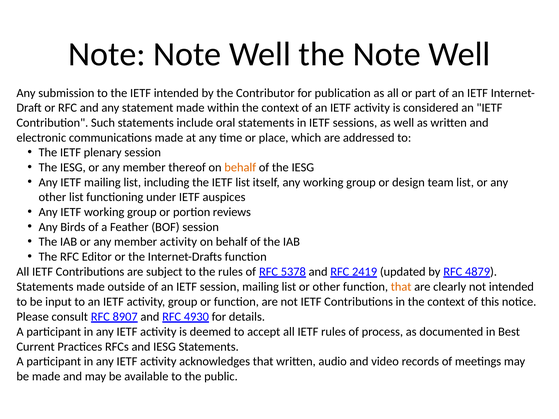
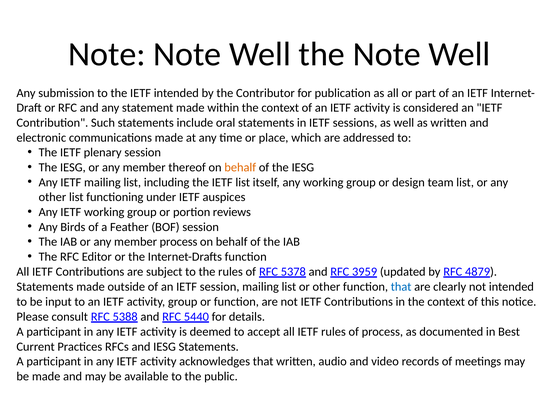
member activity: activity -> process
2419: 2419 -> 3959
that at (401, 287) colour: orange -> blue
8907: 8907 -> 5388
4930: 4930 -> 5440
